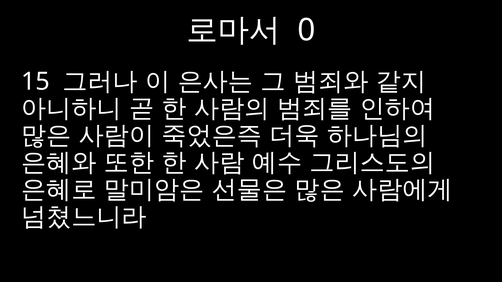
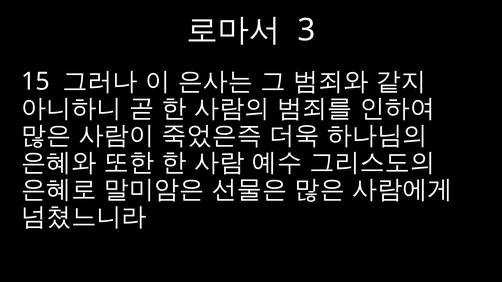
0: 0 -> 3
